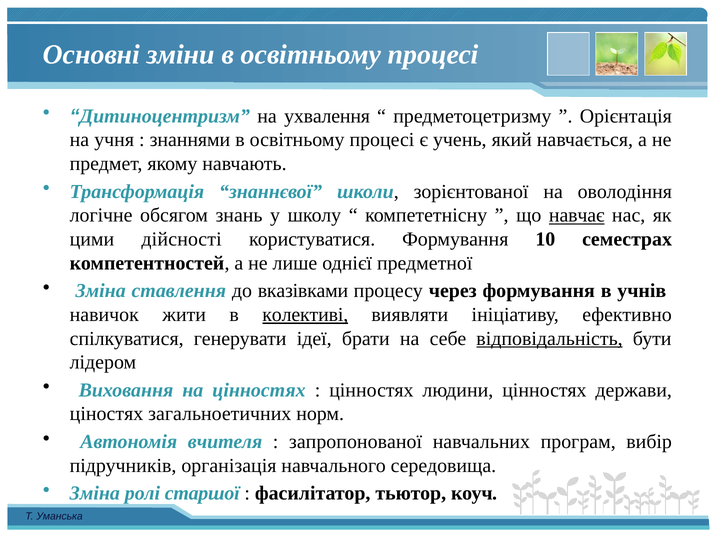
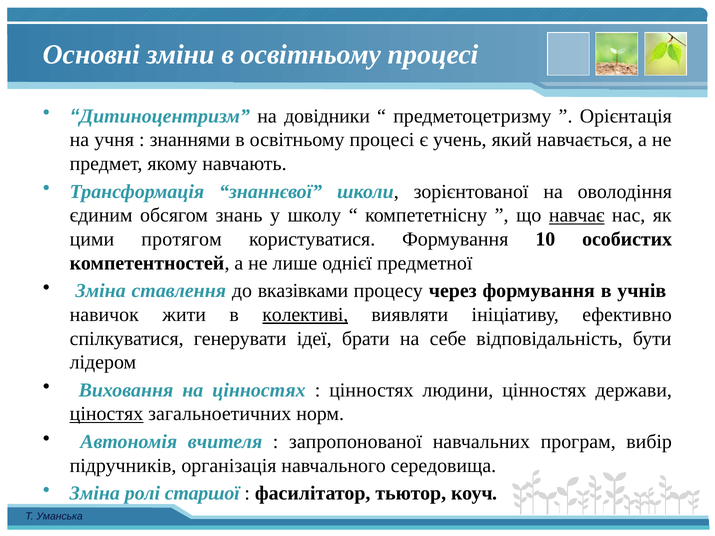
ухвалення: ухвалення -> довідники
логічне: логічне -> єдиним
дійсності: дійсності -> протягом
семестрах: семестрах -> особистих
відповідальність underline: present -> none
ціностях underline: none -> present
